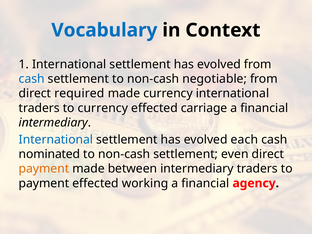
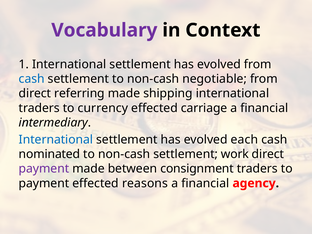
Vocabulary colour: blue -> purple
required: required -> referring
made currency: currency -> shipping
even: even -> work
payment at (44, 169) colour: orange -> purple
between intermediary: intermediary -> consignment
working: working -> reasons
